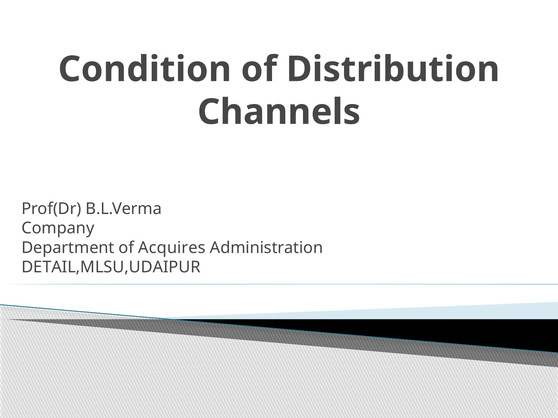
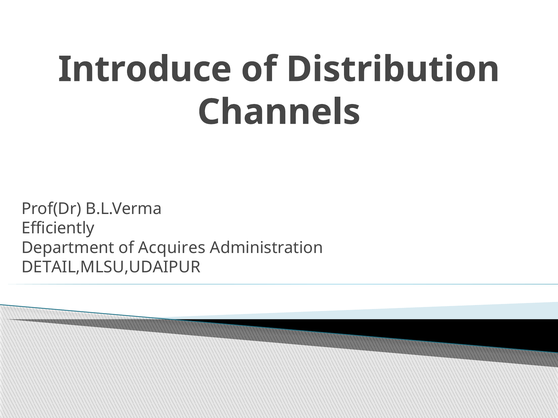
Condition: Condition -> Introduce
Company: Company -> Efficiently
